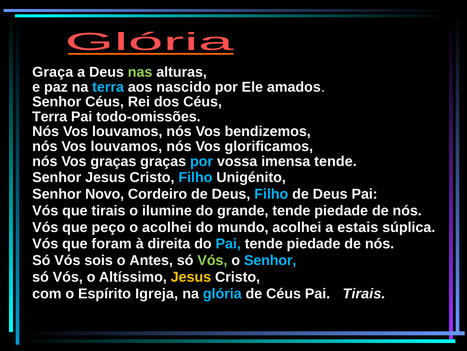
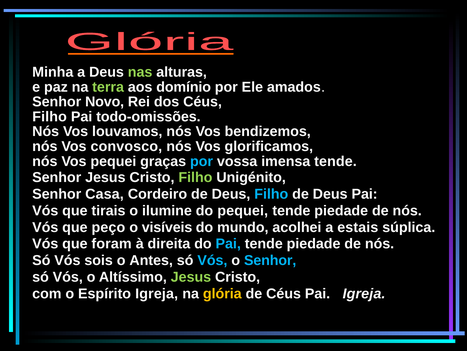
Graça: Graça -> Minha
terra at (108, 87) colour: light blue -> light green
nascido: nascido -> domínio
Senhor Céus: Céus -> Novo
Terra at (50, 116): Terra -> Filho
louvamos at (126, 146): louvamos -> convosco
Vos graças: graças -> pequei
Filho at (195, 177) colour: light blue -> light green
Novo: Novo -> Casa
do grande: grande -> pequei
o acolhei: acolhei -> visíveis
Vós at (212, 260) colour: light green -> light blue
Jesus at (191, 277) colour: yellow -> light green
glória colour: light blue -> yellow
Pai Tirais: Tirais -> Igreja
